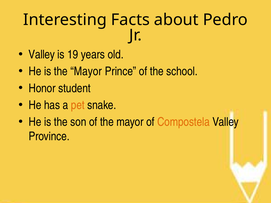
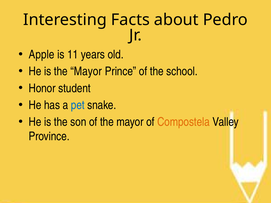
Valley at (42, 55): Valley -> Apple
19: 19 -> 11
pet colour: orange -> blue
